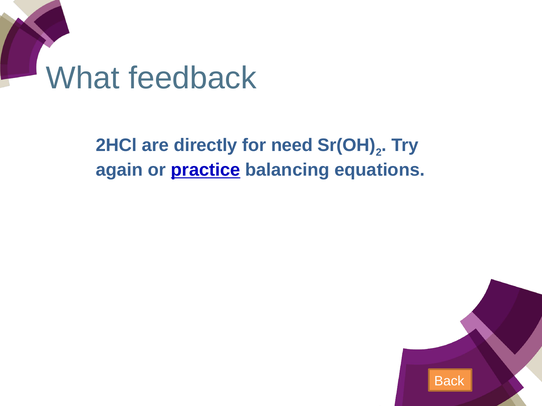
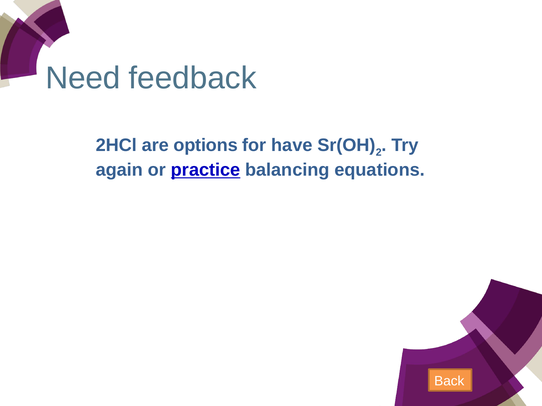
What: What -> Need
directly: directly -> options
need: need -> have
